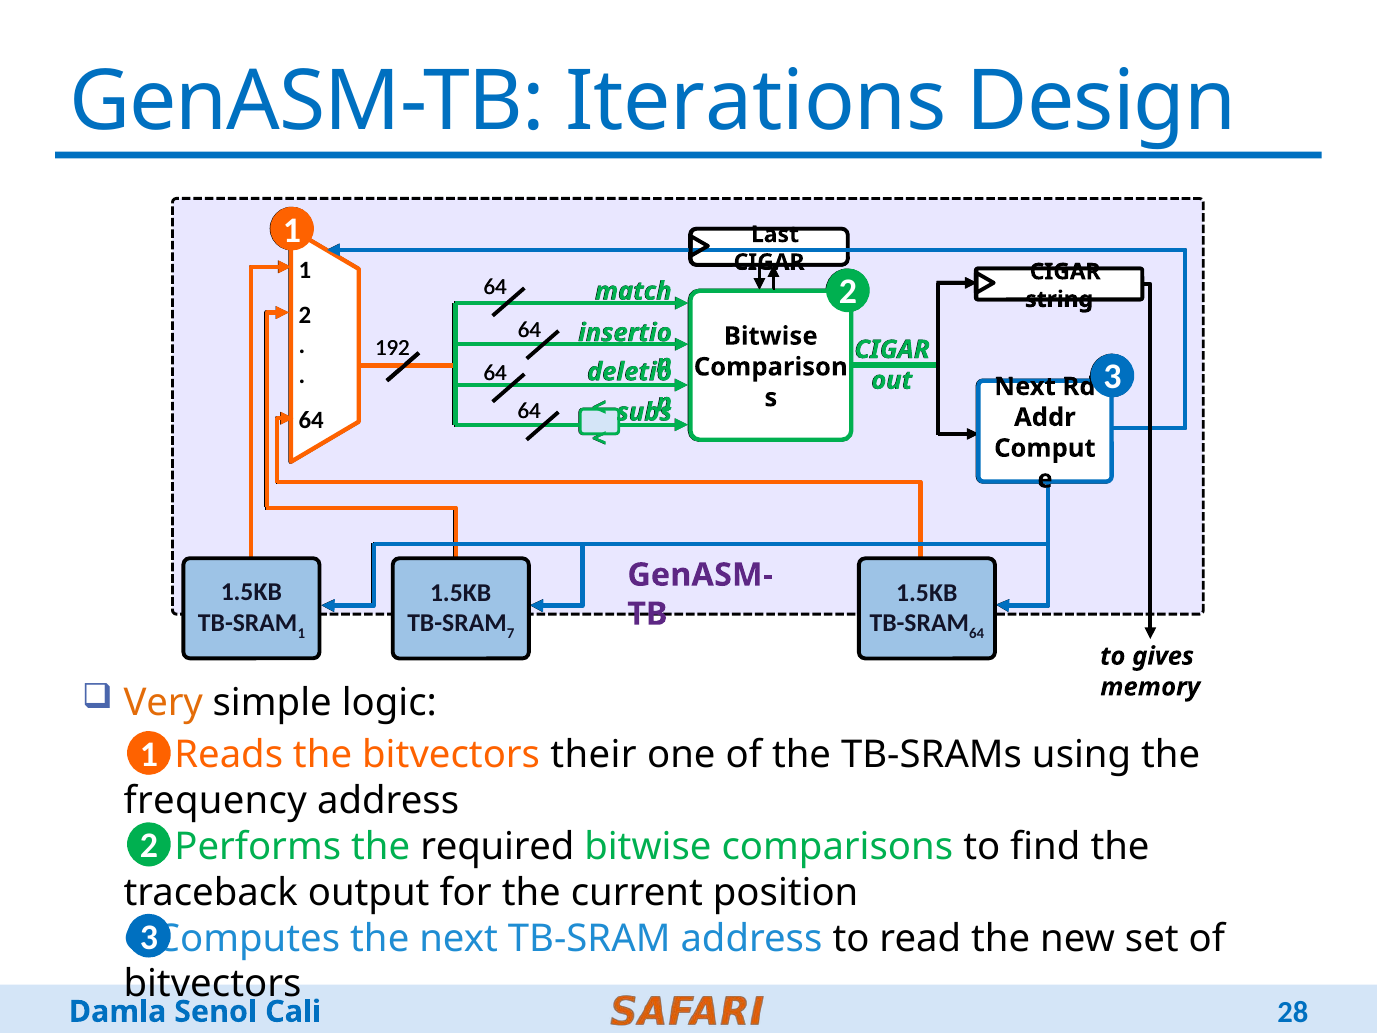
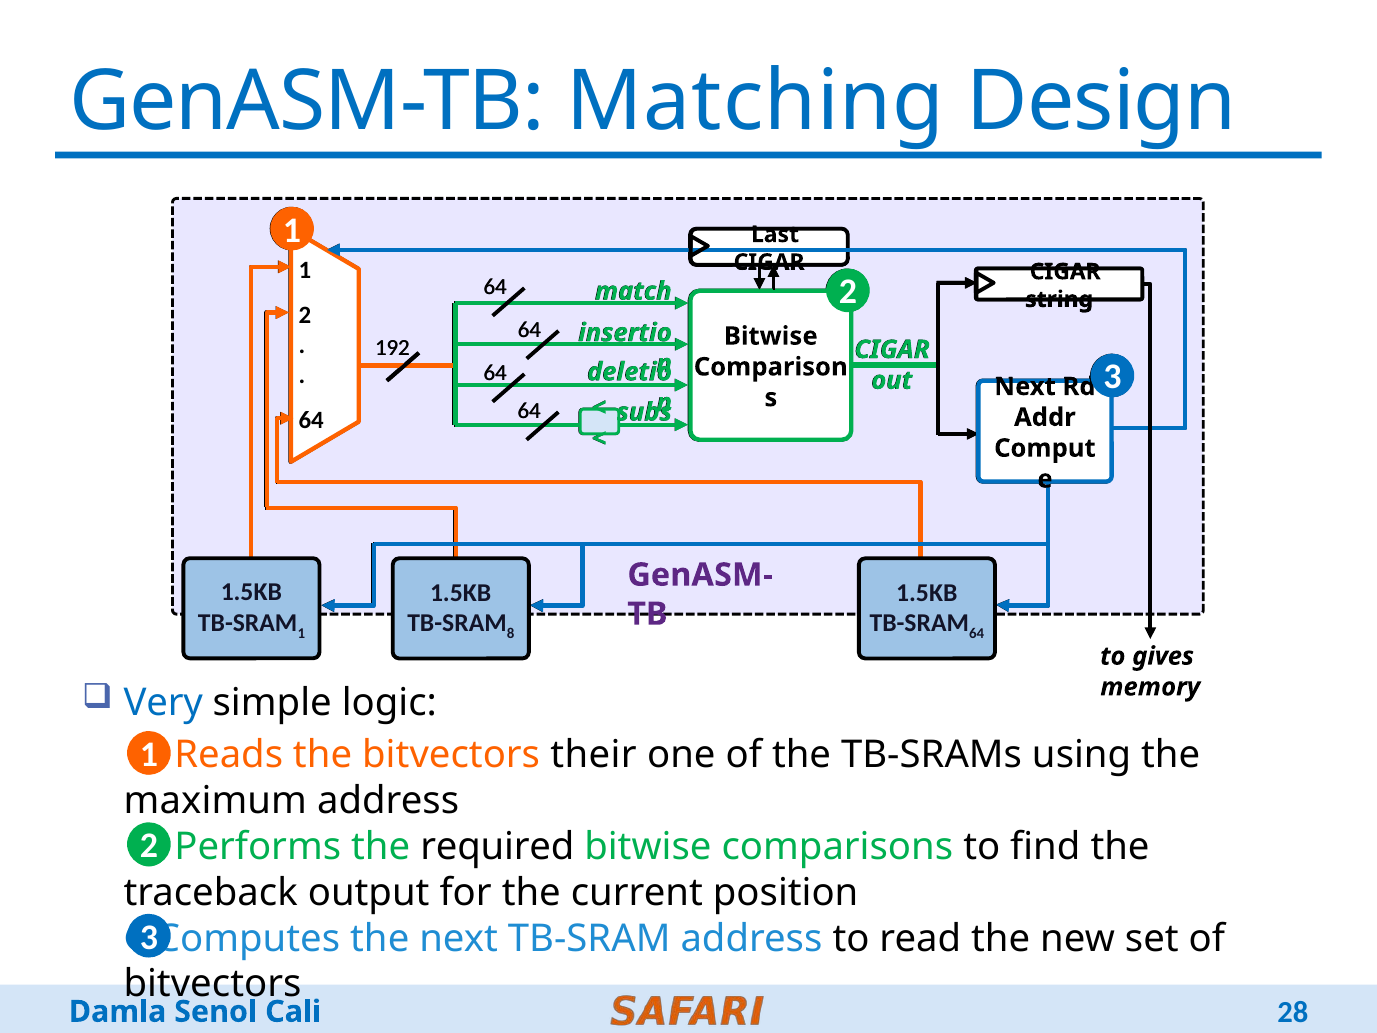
Iterations: Iterations -> Matching
7: 7 -> 8
Very colour: orange -> blue
frequency: frequency -> maximum
